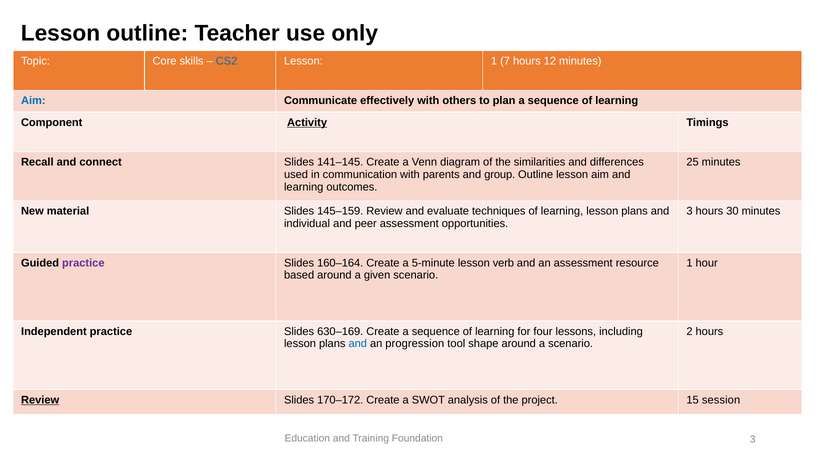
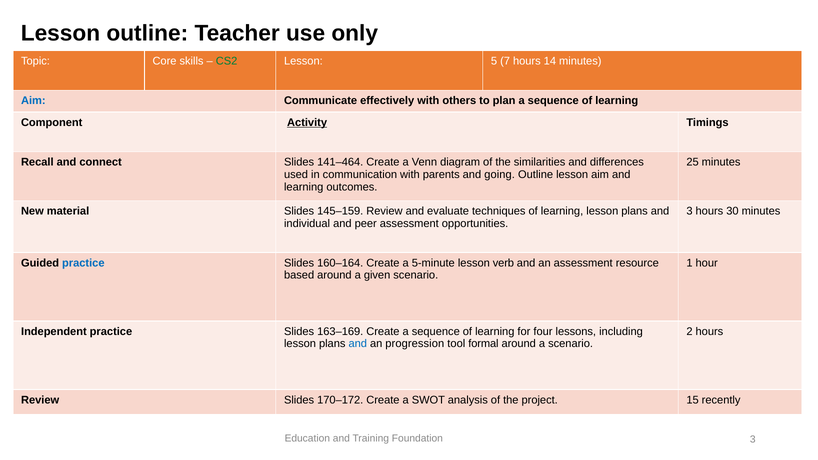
CS2 colour: blue -> green
Lesson 1: 1 -> 5
12: 12 -> 14
141–145: 141–145 -> 141–464
group: group -> going
practice at (83, 263) colour: purple -> blue
630–169: 630–169 -> 163–169
shape: shape -> formal
Review at (40, 400) underline: present -> none
session: session -> recently
